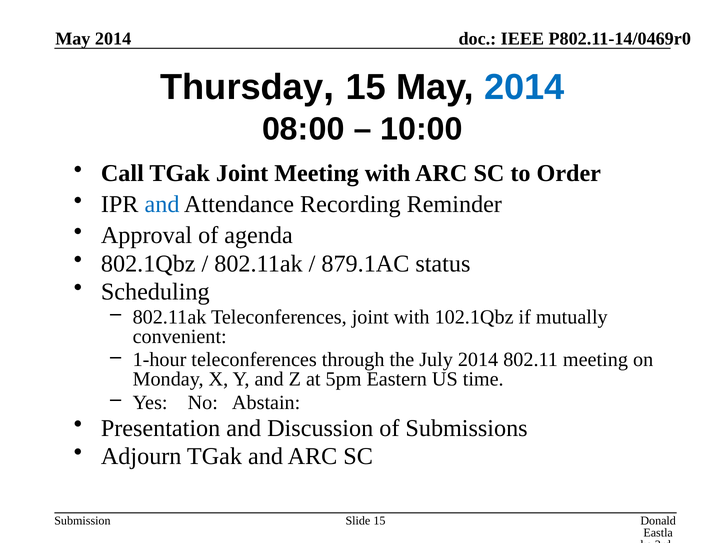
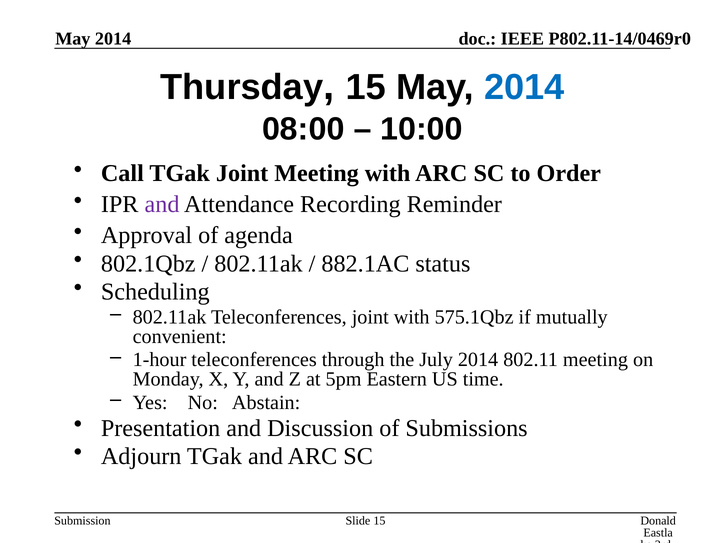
and at (162, 205) colour: blue -> purple
879.1AC: 879.1AC -> 882.1AC
102.1Qbz: 102.1Qbz -> 575.1Qbz
